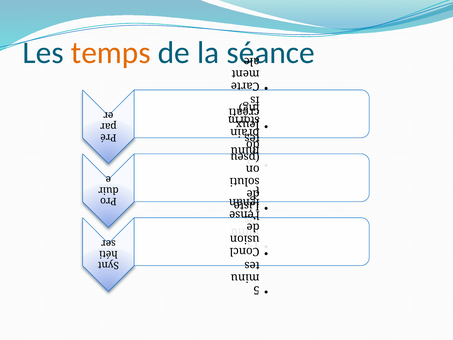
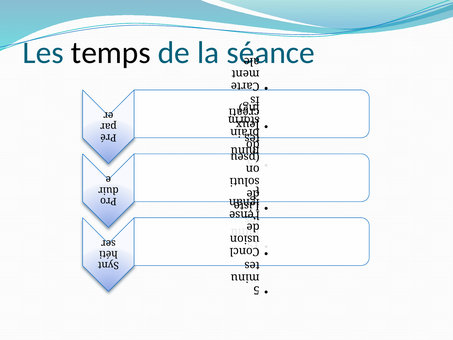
temps colour: orange -> black
